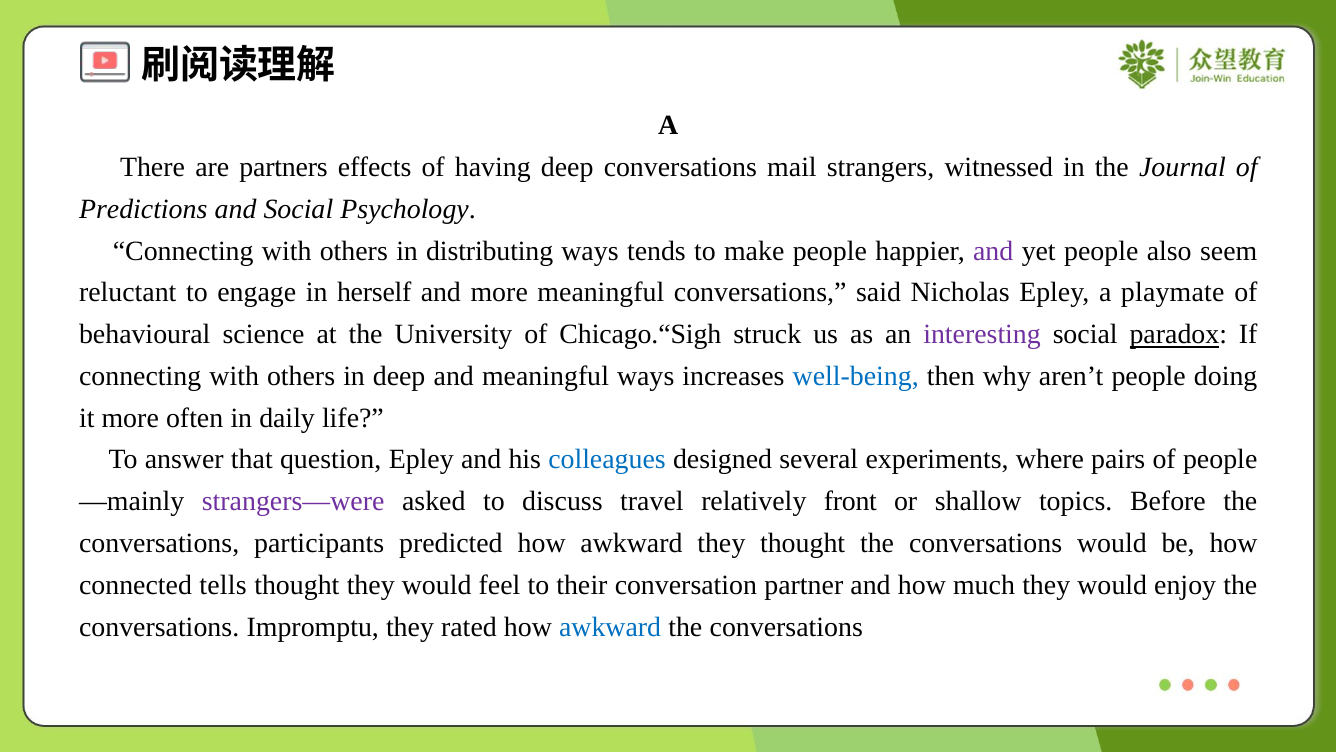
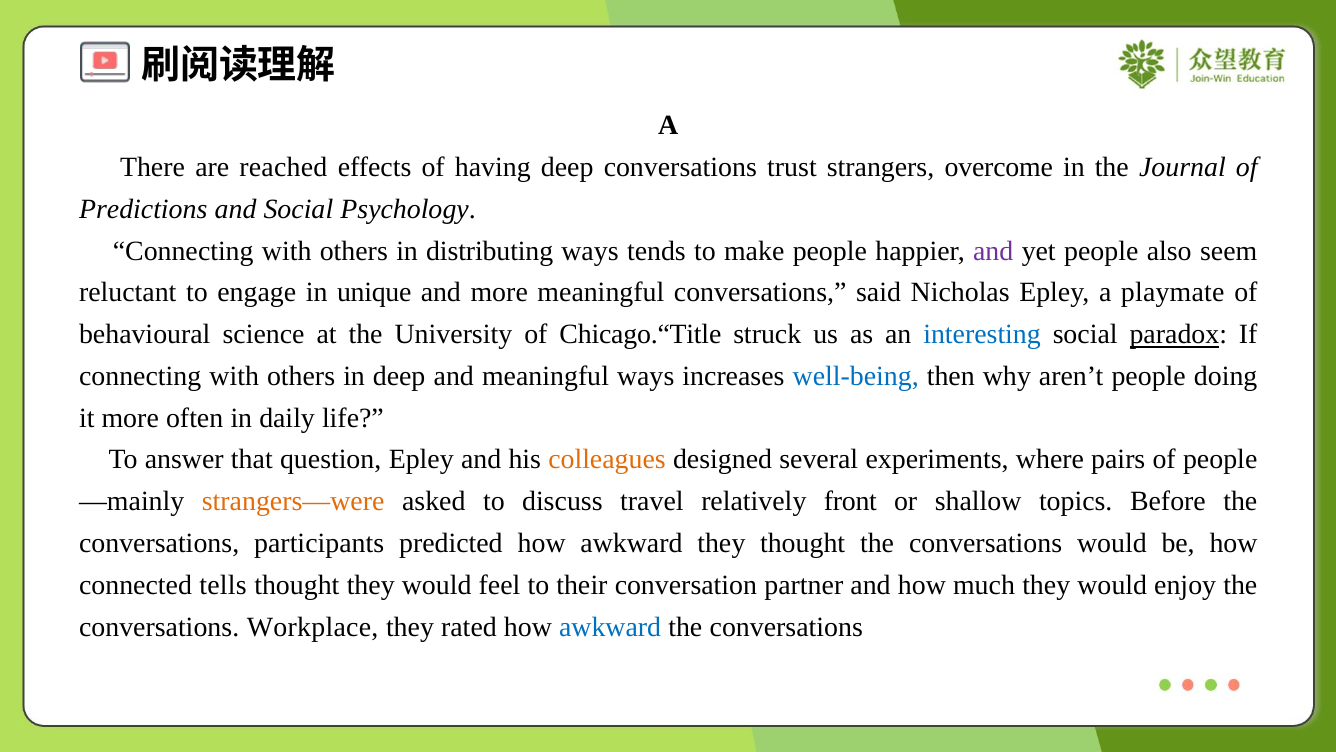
partners: partners -> reached
mail: mail -> trust
witnessed: witnessed -> overcome
herself: herself -> unique
Chicago.“Sigh: Chicago.“Sigh -> Chicago.“Title
interesting colour: purple -> blue
colleagues colour: blue -> orange
strangers—were colour: purple -> orange
Impromptu: Impromptu -> Workplace
